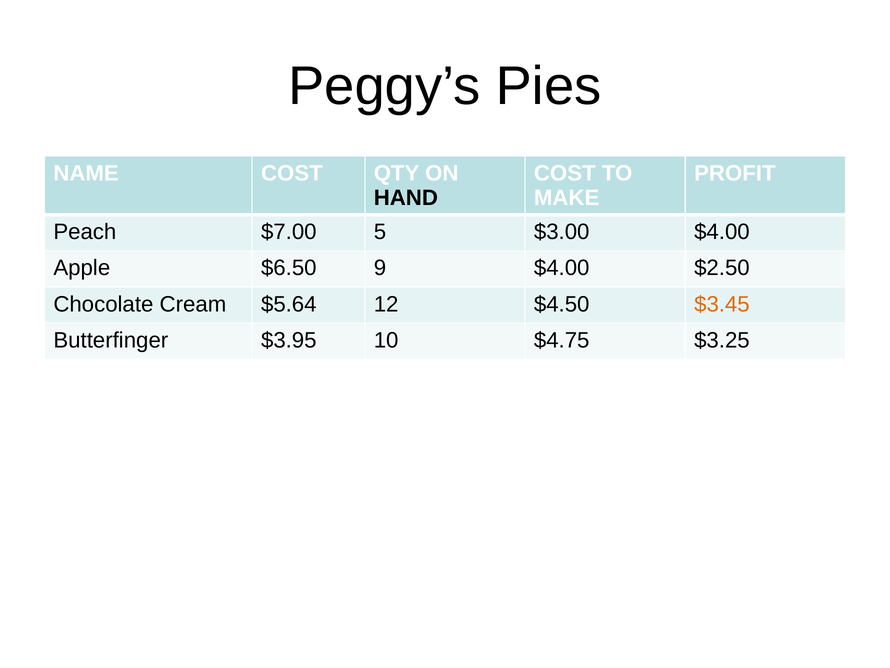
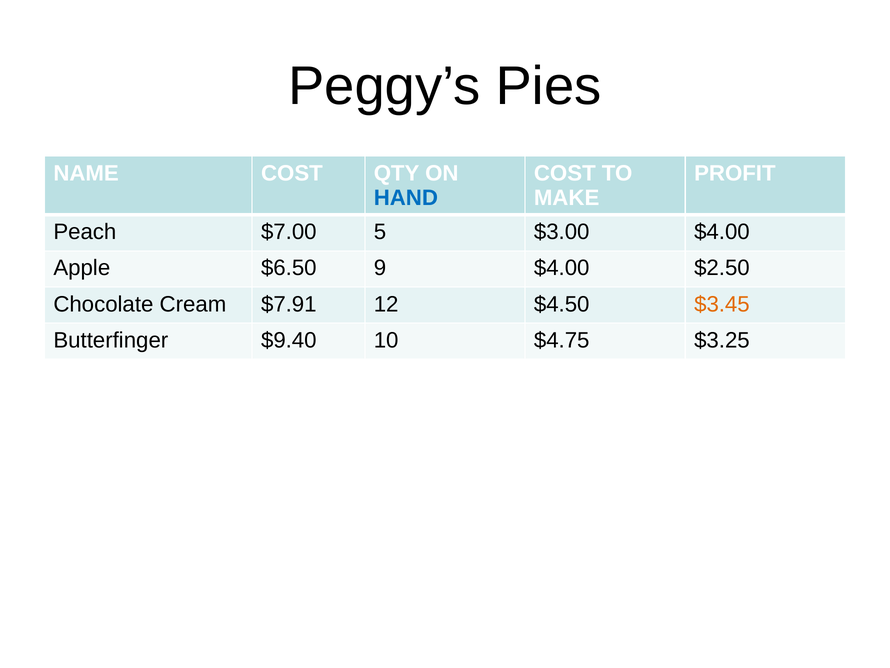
HAND colour: black -> blue
$5.64: $5.64 -> $7.91
$3.95: $3.95 -> $9.40
